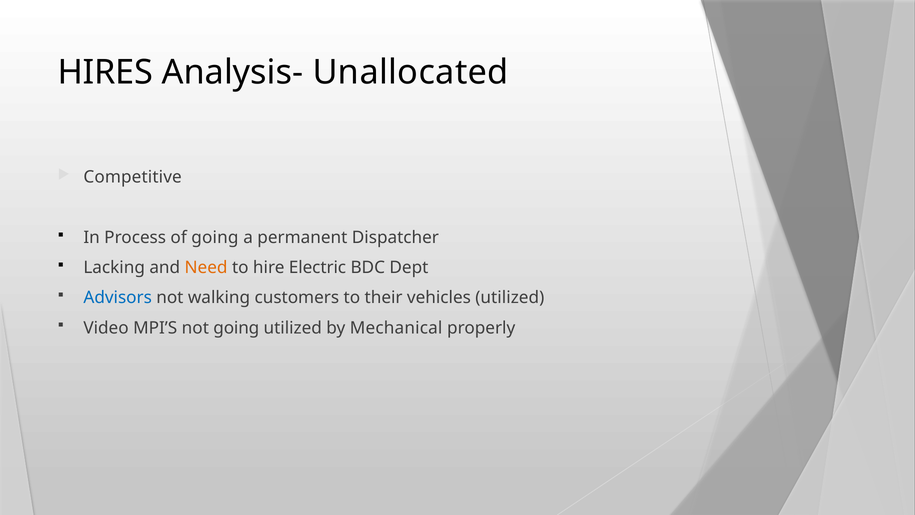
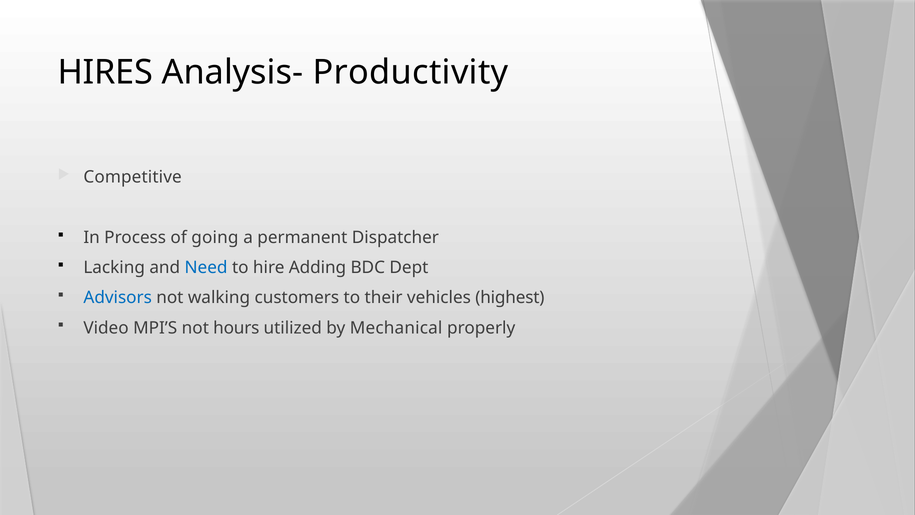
Unallocated: Unallocated -> Productivity
Need colour: orange -> blue
Electric: Electric -> Adding
vehicles utilized: utilized -> highest
not going: going -> hours
